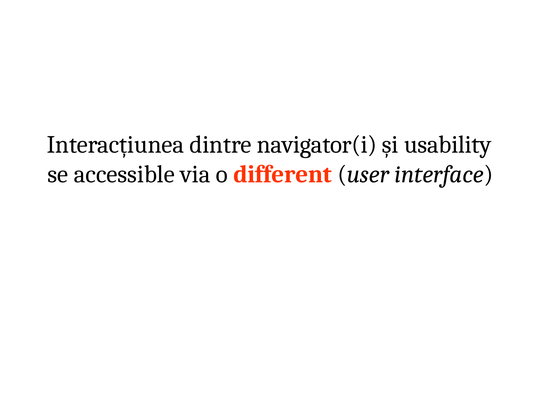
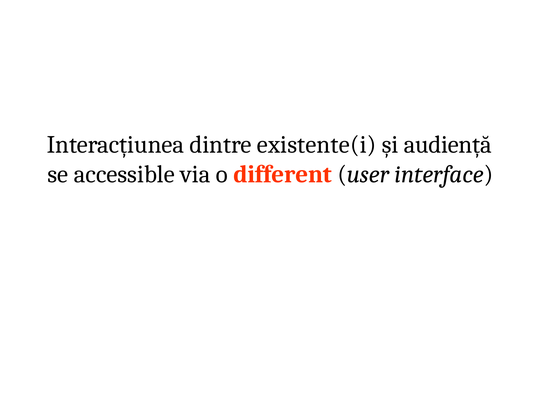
navigator(i: navigator(i -> existente(i
usability: usability -> audiență
